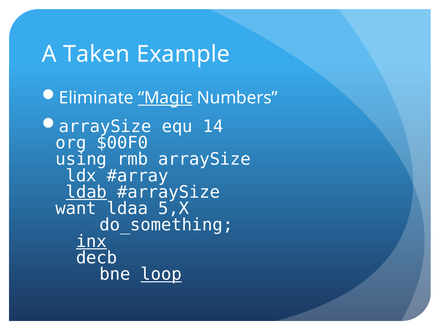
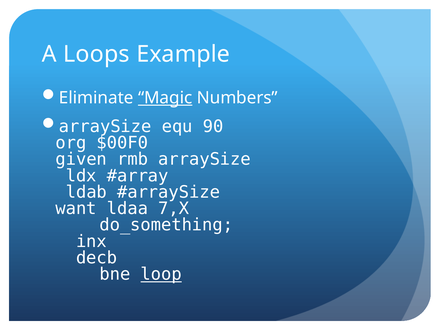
Taken: Taken -> Loops
14: 14 -> 90
using: using -> given
ldab underline: present -> none
5,X: 5,X -> 7,X
inx underline: present -> none
